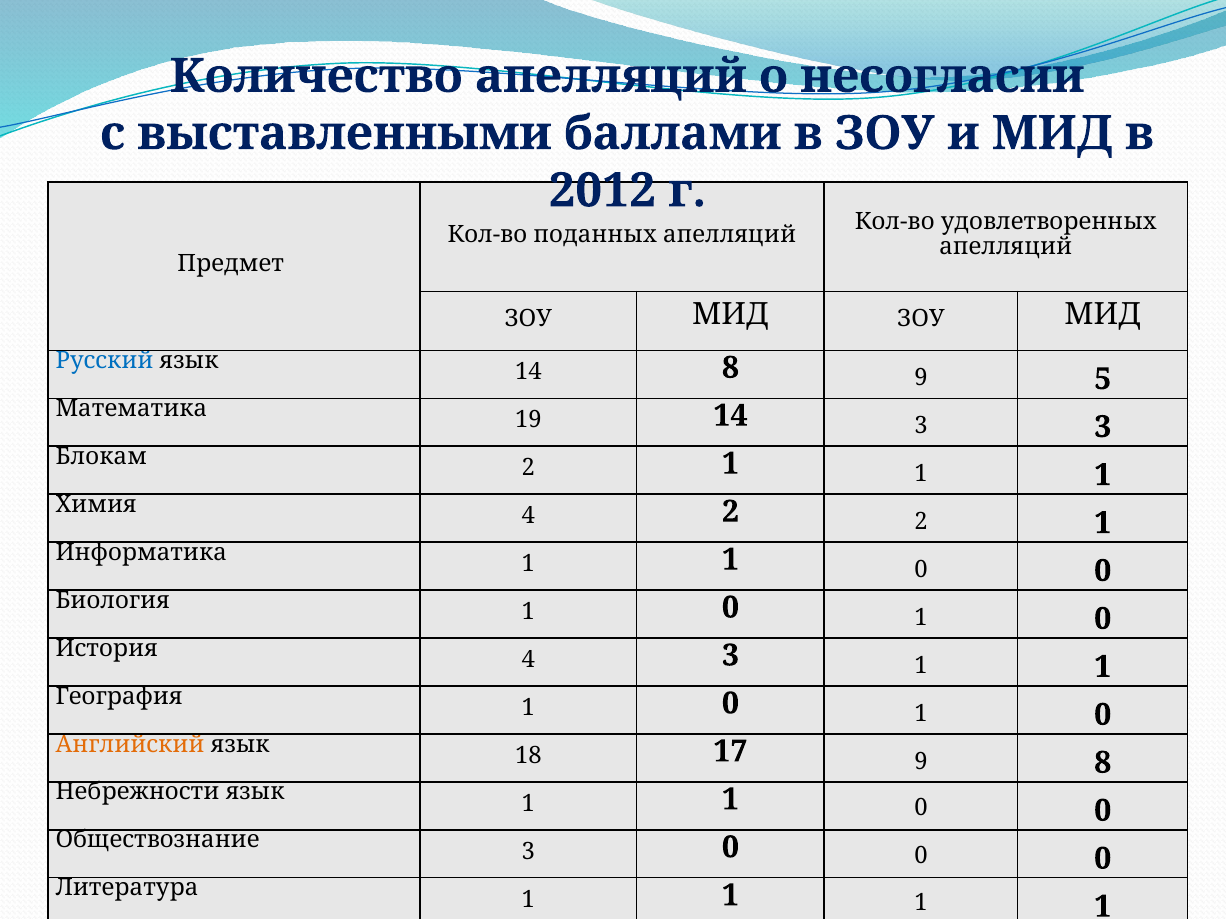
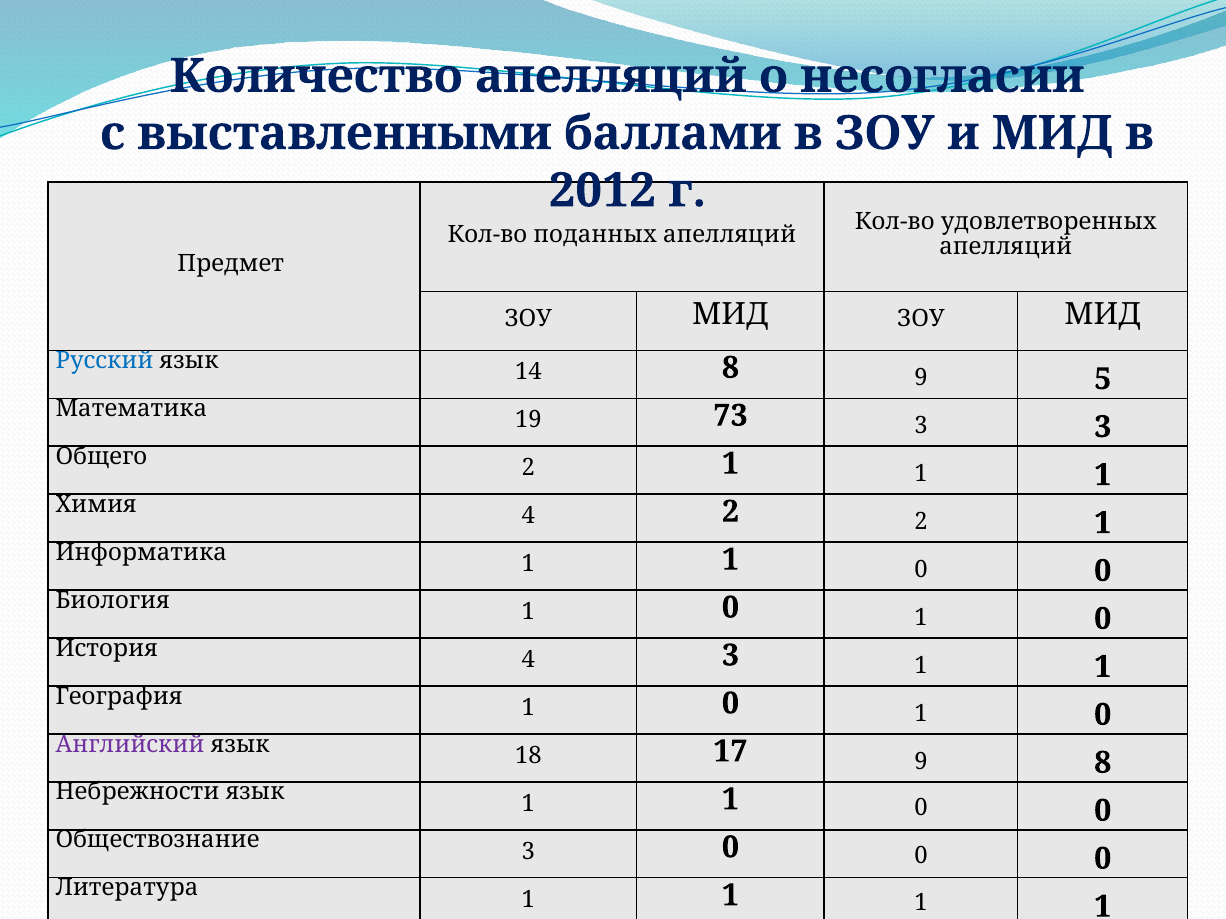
19 14: 14 -> 73
Блокам: Блокам -> Общего
Английский colour: orange -> purple
